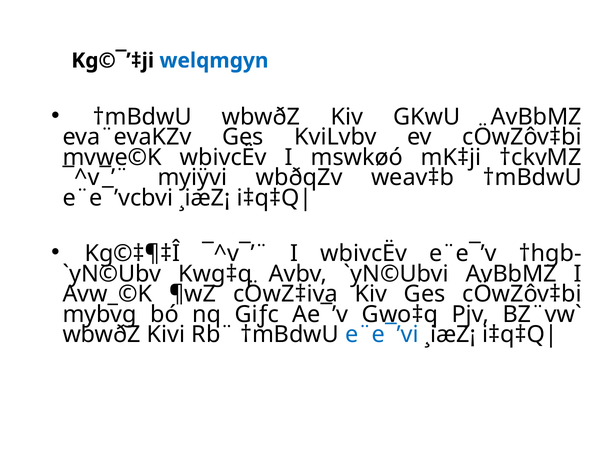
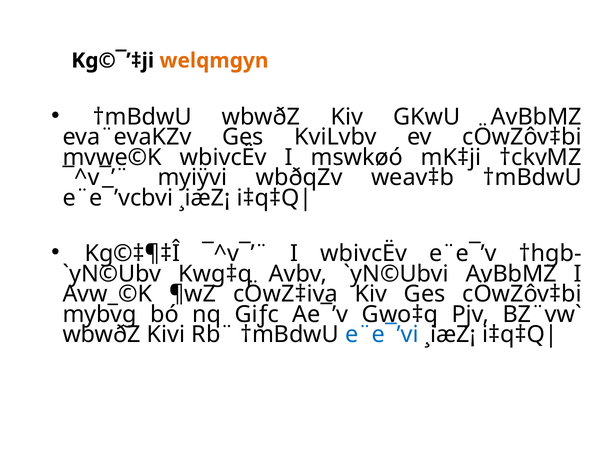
welqmgyn colour: blue -> orange
